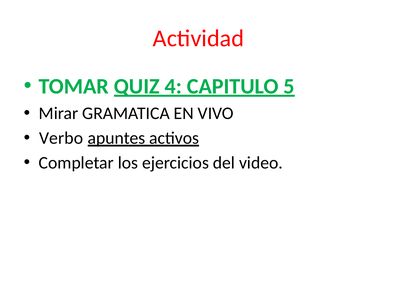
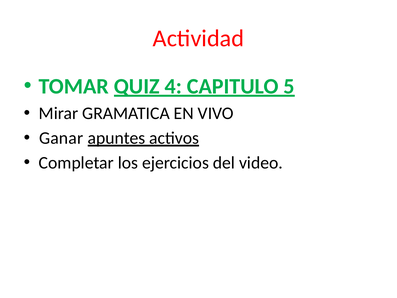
Verbo: Verbo -> Ganar
